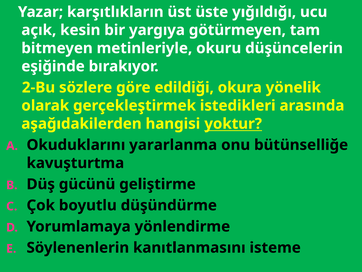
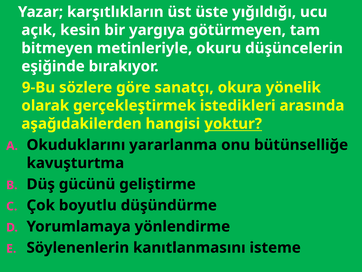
2-Bu: 2-Bu -> 9-Bu
edildiği: edildiği -> sanatçı
